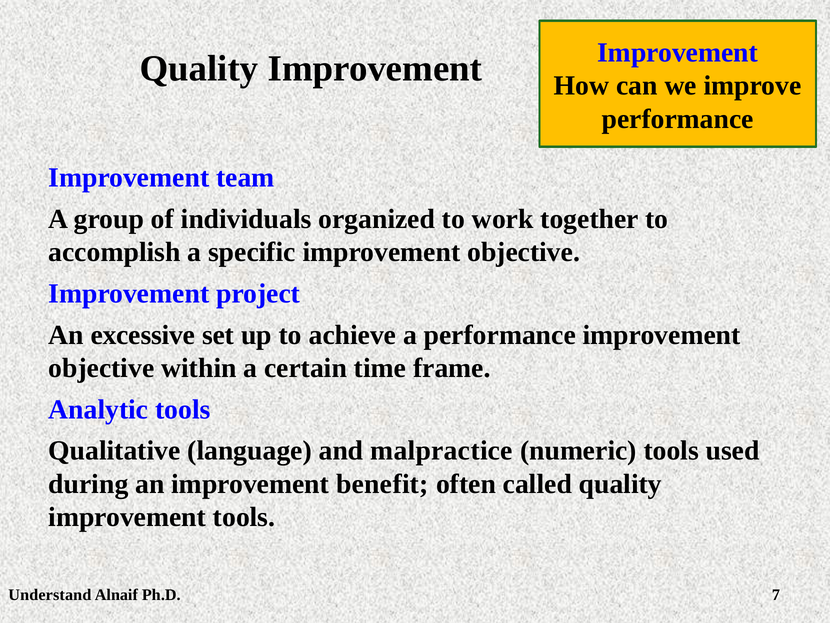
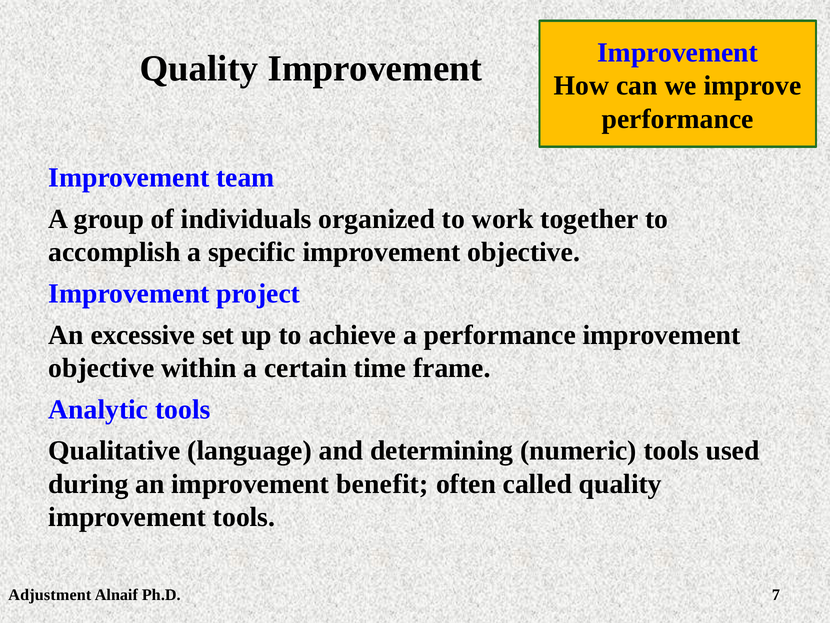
malpractice: malpractice -> determining
Understand: Understand -> Adjustment
